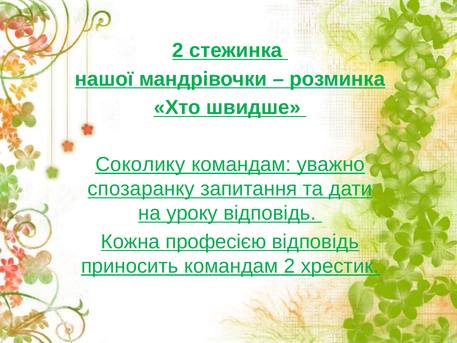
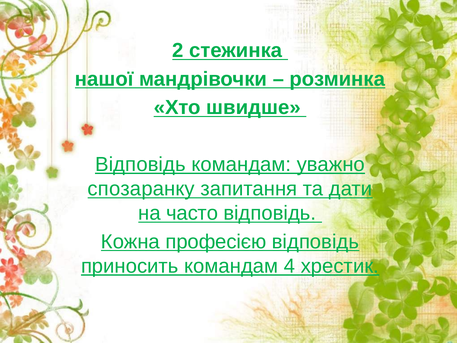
Соколику at (140, 164): Соколику -> Відповідь
уроку: уроку -> часто
командам 2: 2 -> 4
